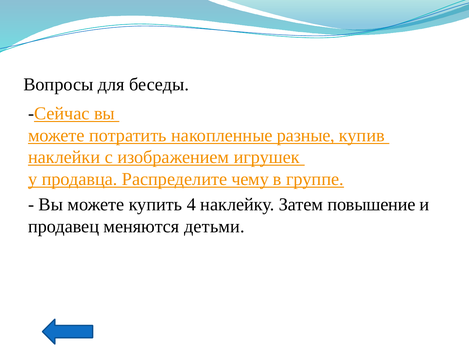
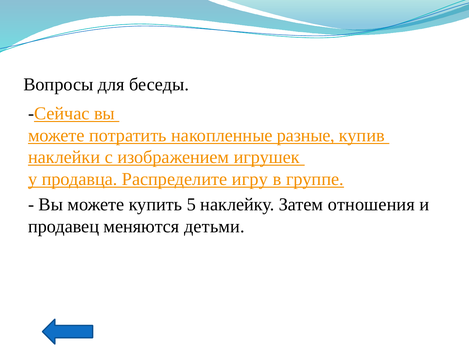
чему: чему -> игру
4: 4 -> 5
повышение: повышение -> отношения
